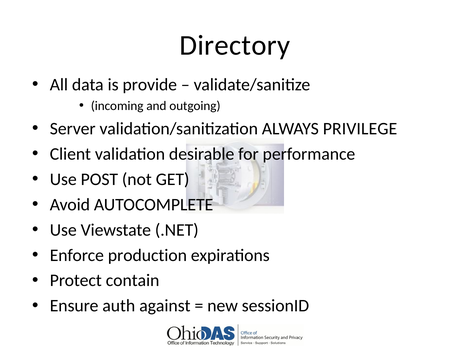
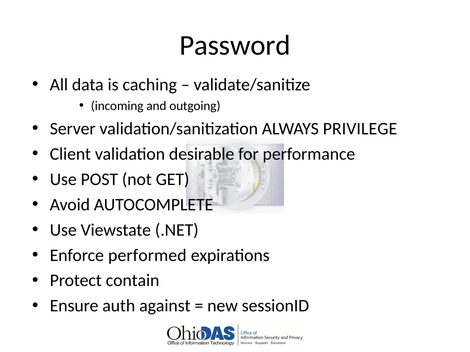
Directory: Directory -> Password
provide: provide -> caching
production: production -> performed
